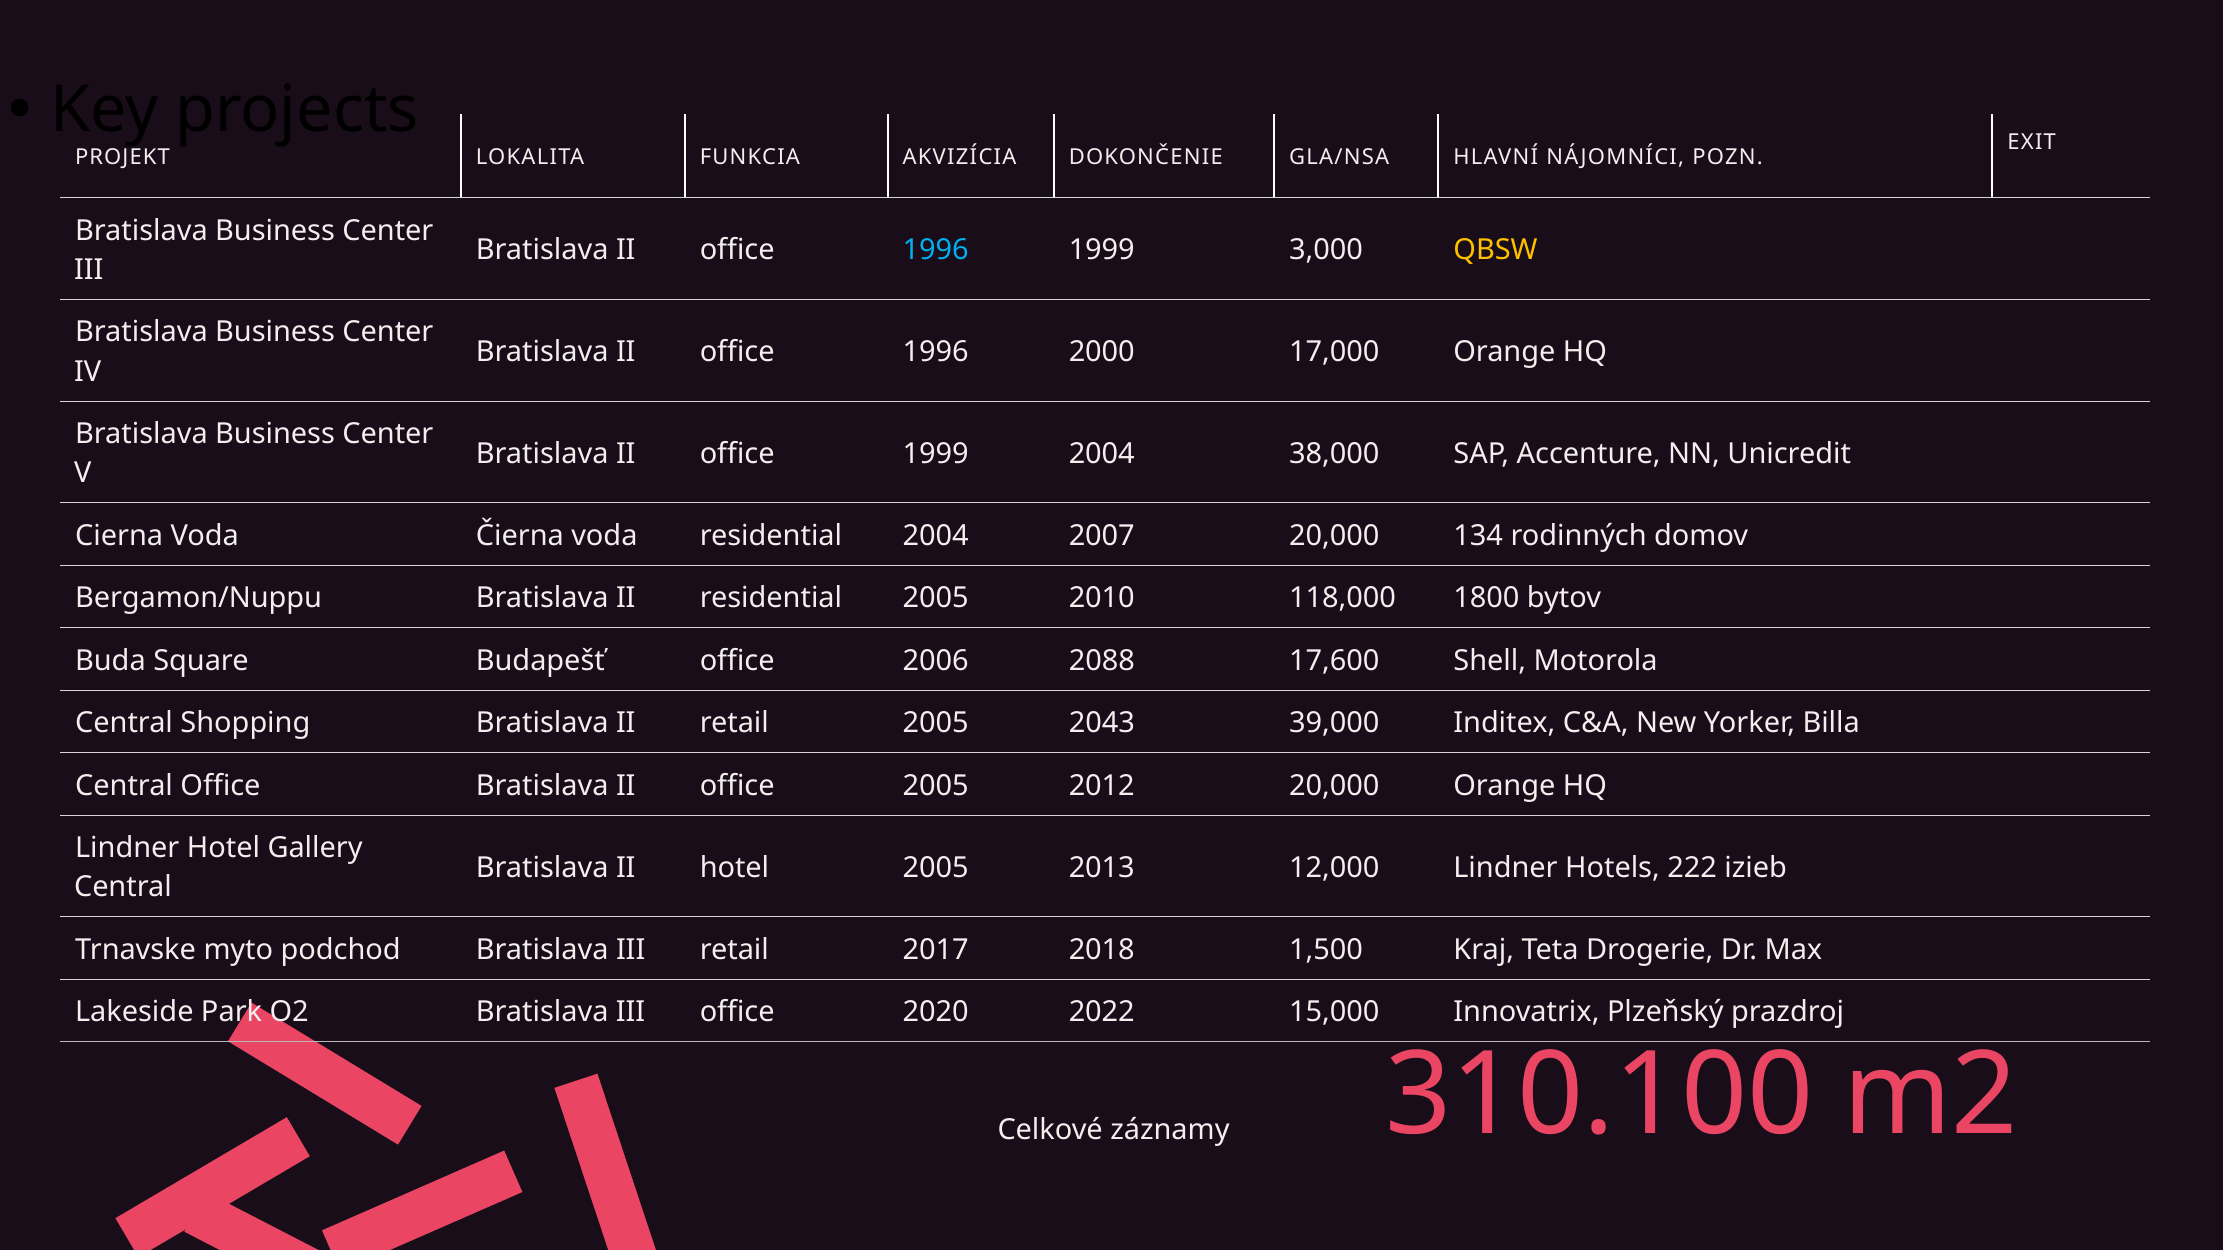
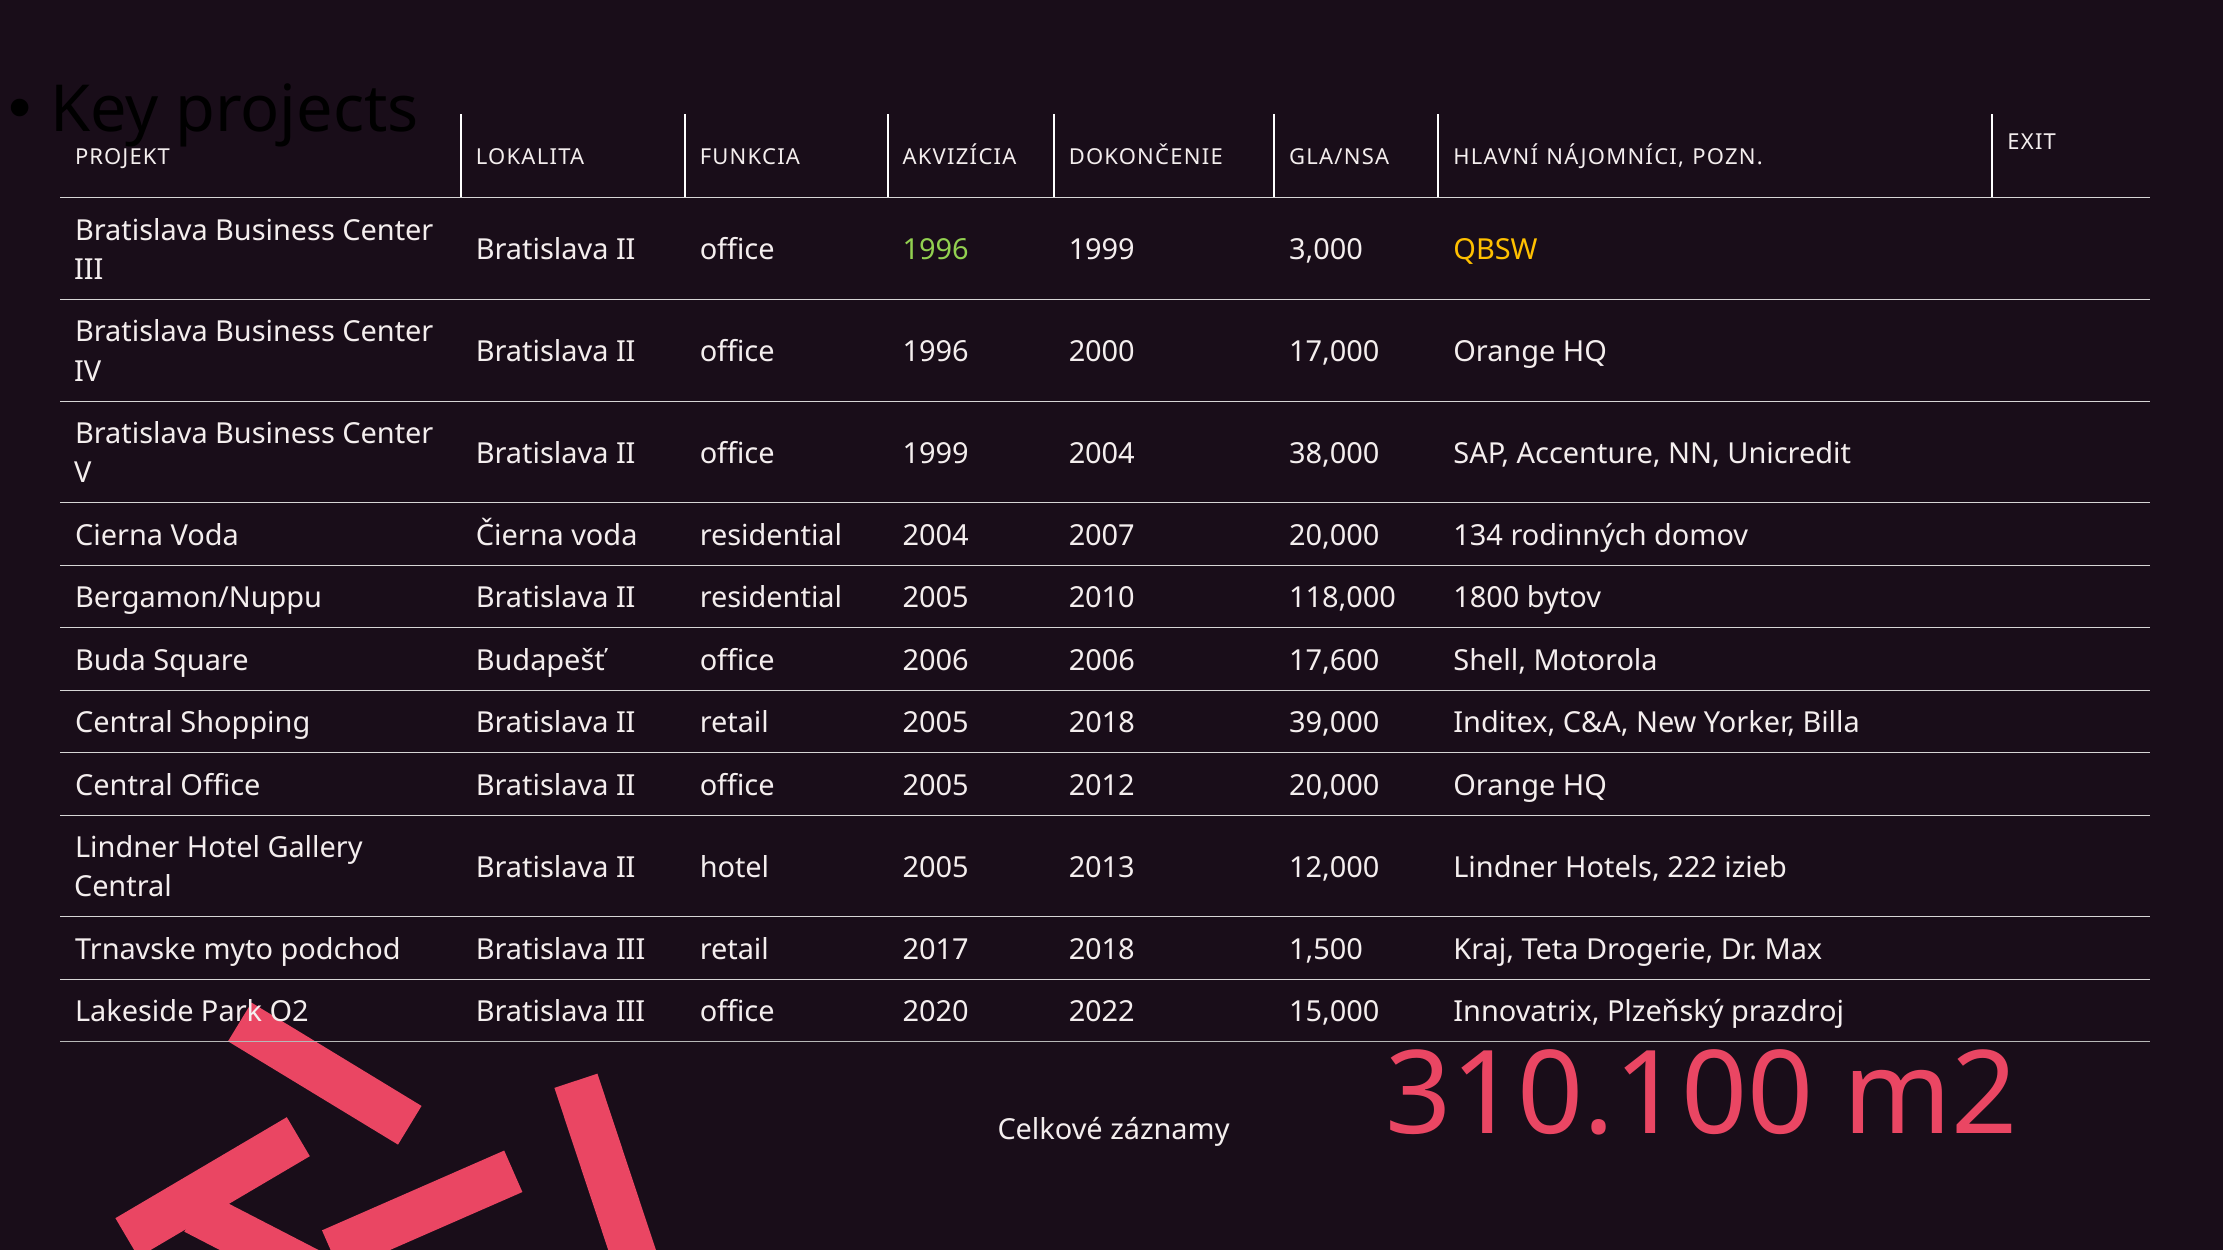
1996 at (936, 250) colour: light blue -> light green
2006 2088: 2088 -> 2006
2005 2043: 2043 -> 2018
